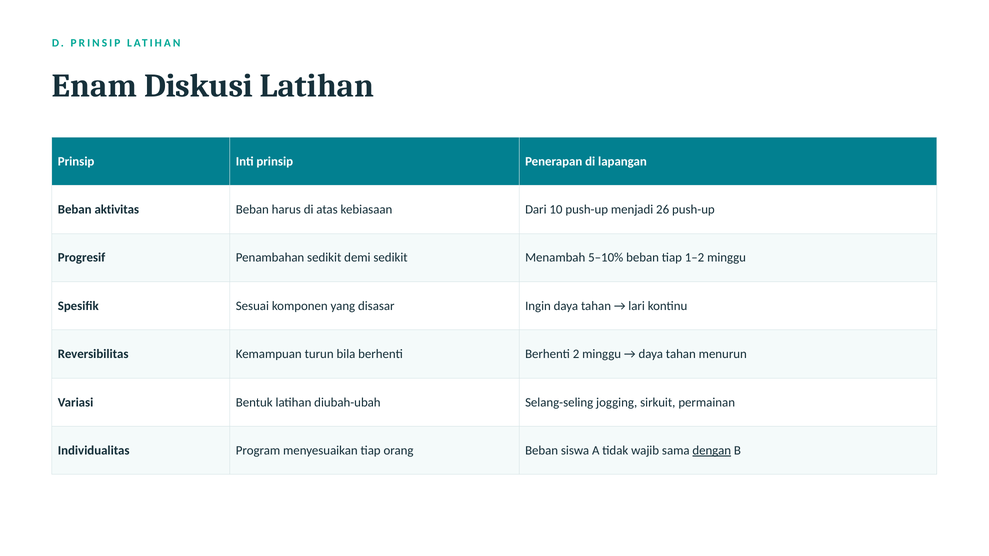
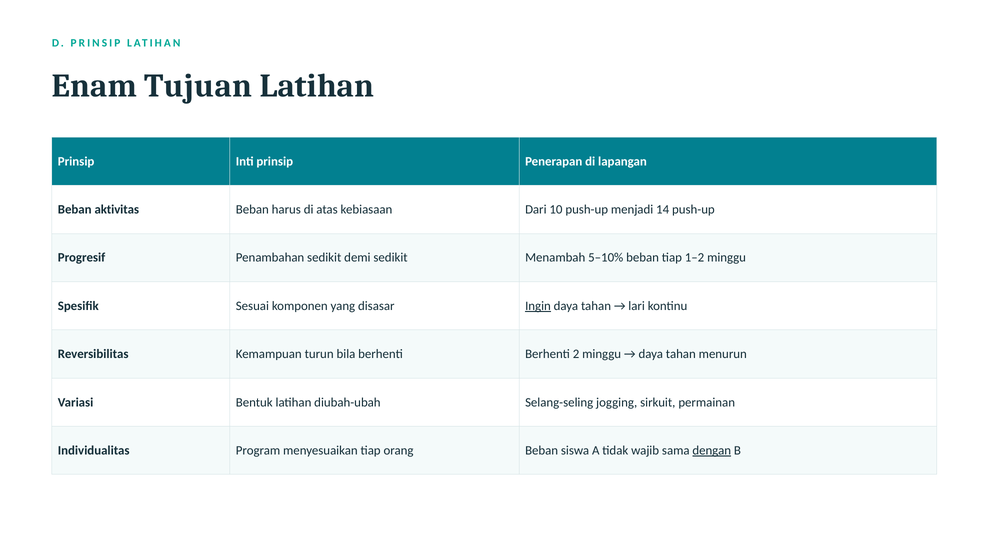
Diskusi: Diskusi -> Tujuan
26: 26 -> 14
Ingin underline: none -> present
